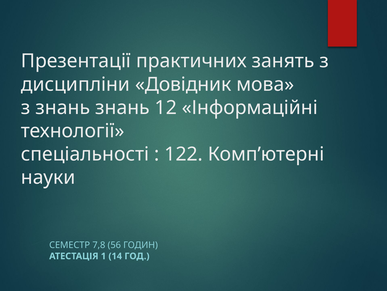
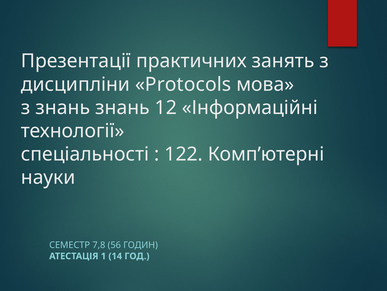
Довідник: Довідник -> Protocols
